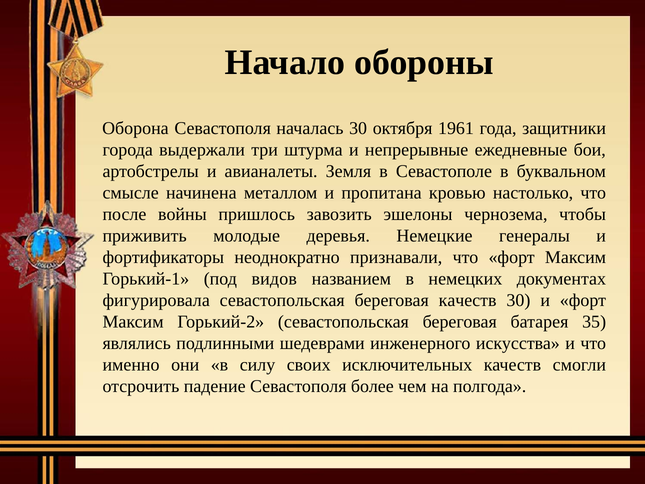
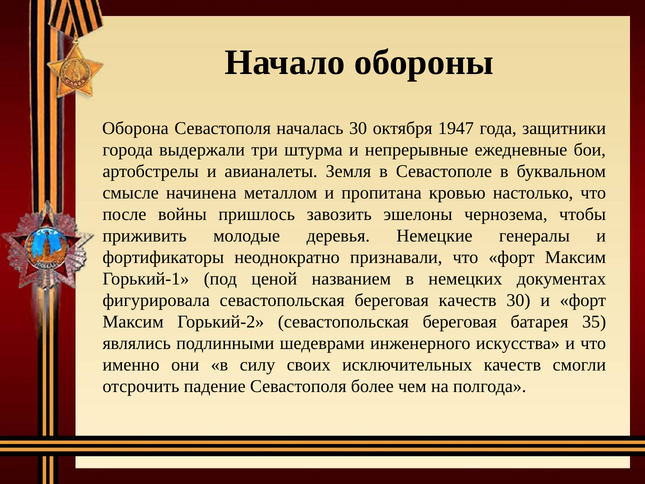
1961: 1961 -> 1947
видов: видов -> ценой
